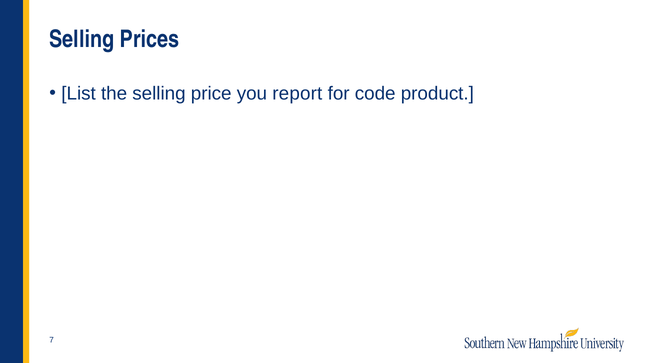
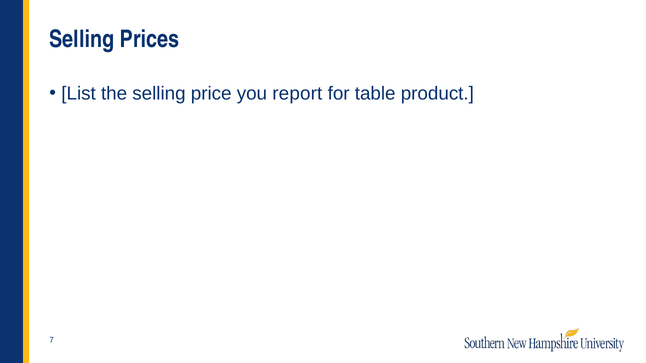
code: code -> table
